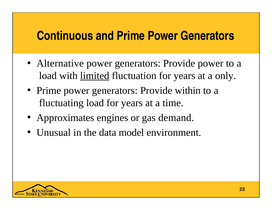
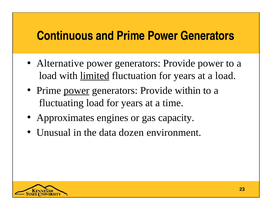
at a only: only -> load
power at (76, 91) underline: none -> present
demand: demand -> capacity
model: model -> dozen
